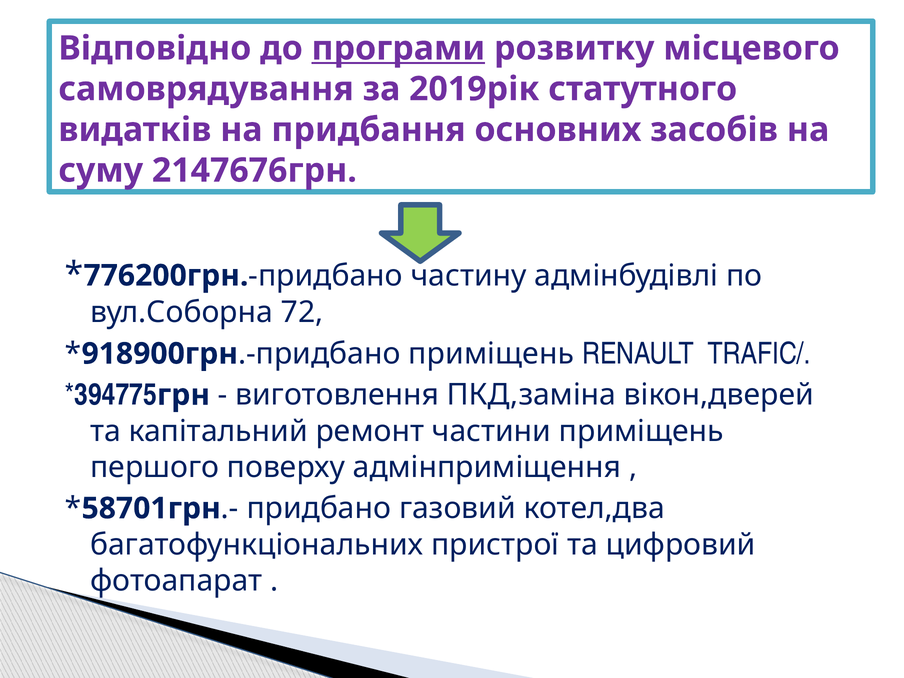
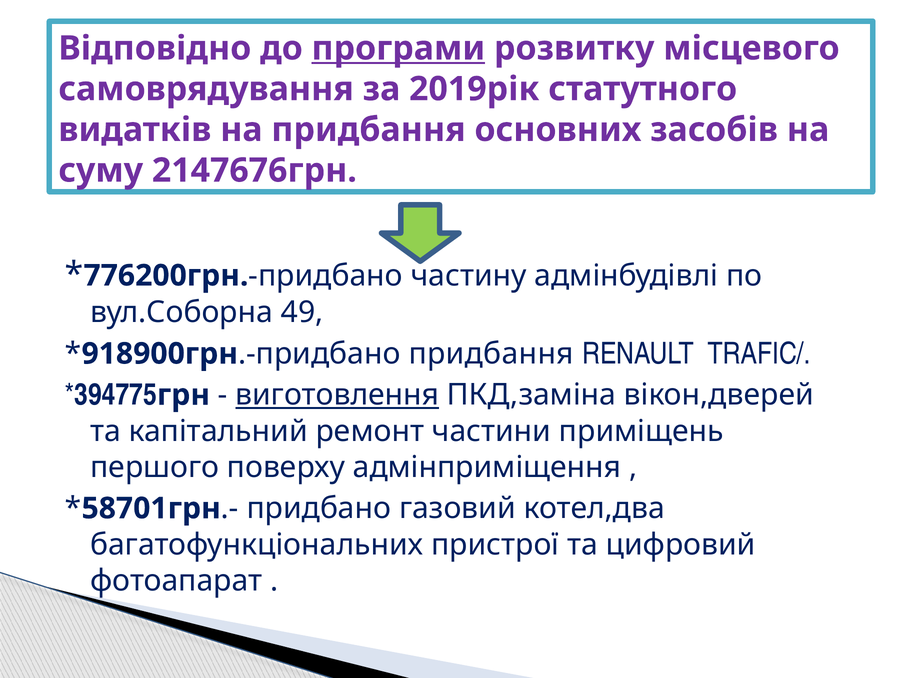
72: 72 -> 49
приміщень at (491, 354): приміщень -> придбання
виготовлення underline: none -> present
